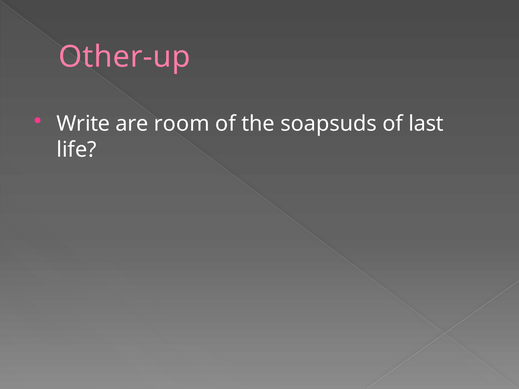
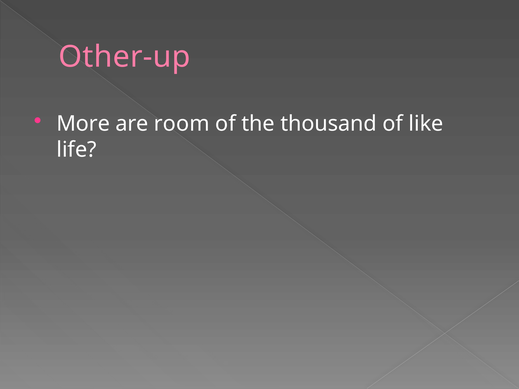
Write: Write -> More
soapsuds: soapsuds -> thousand
last: last -> like
